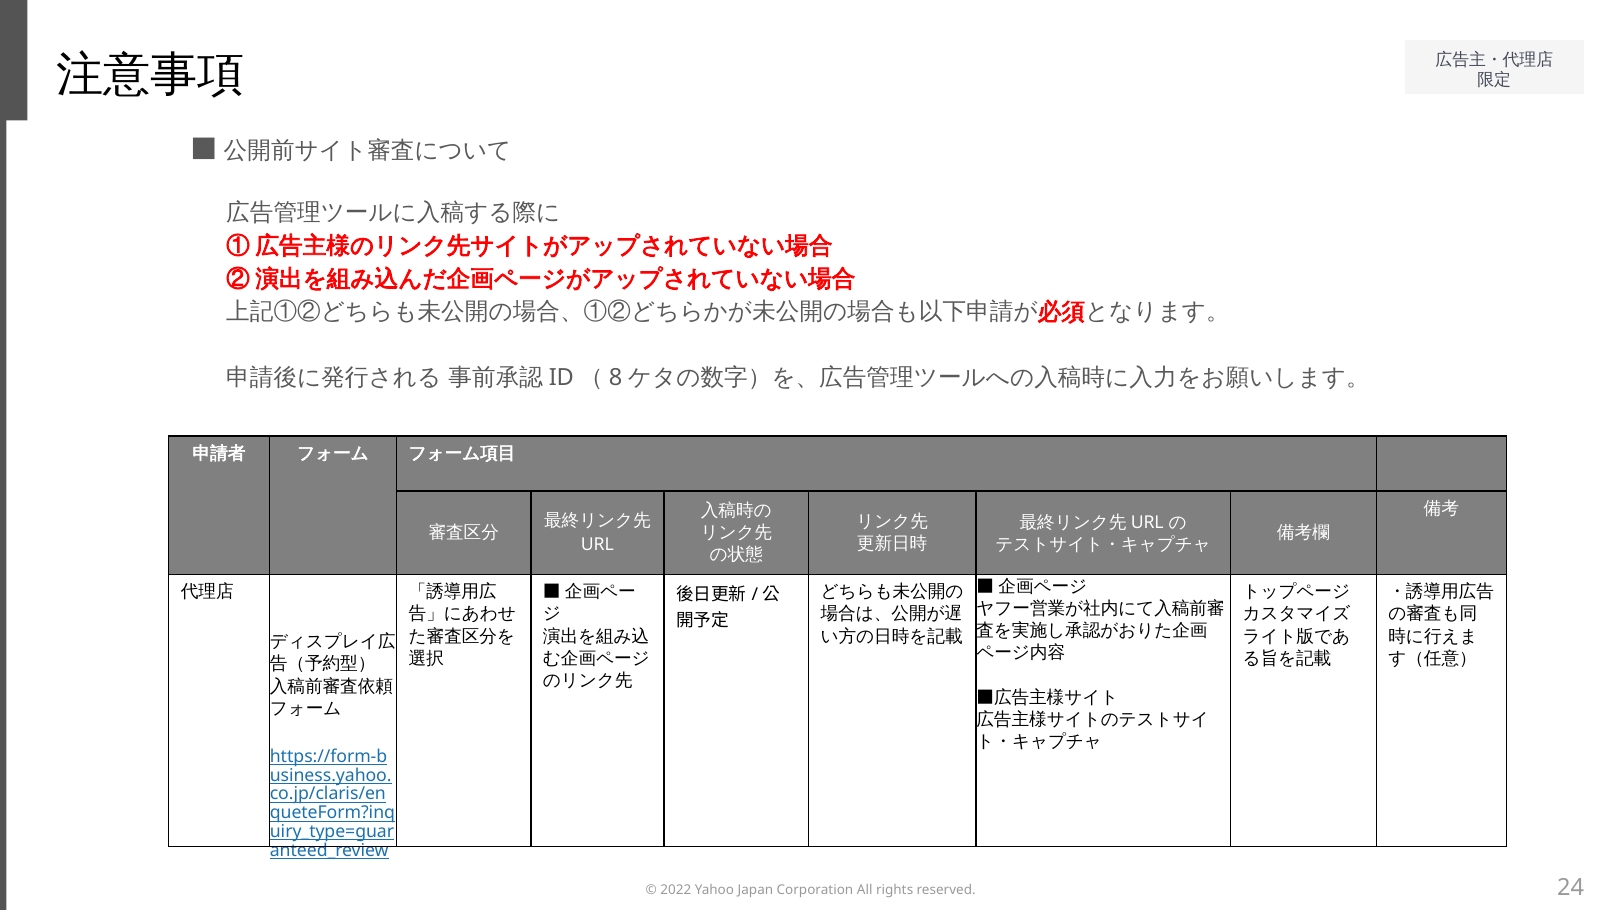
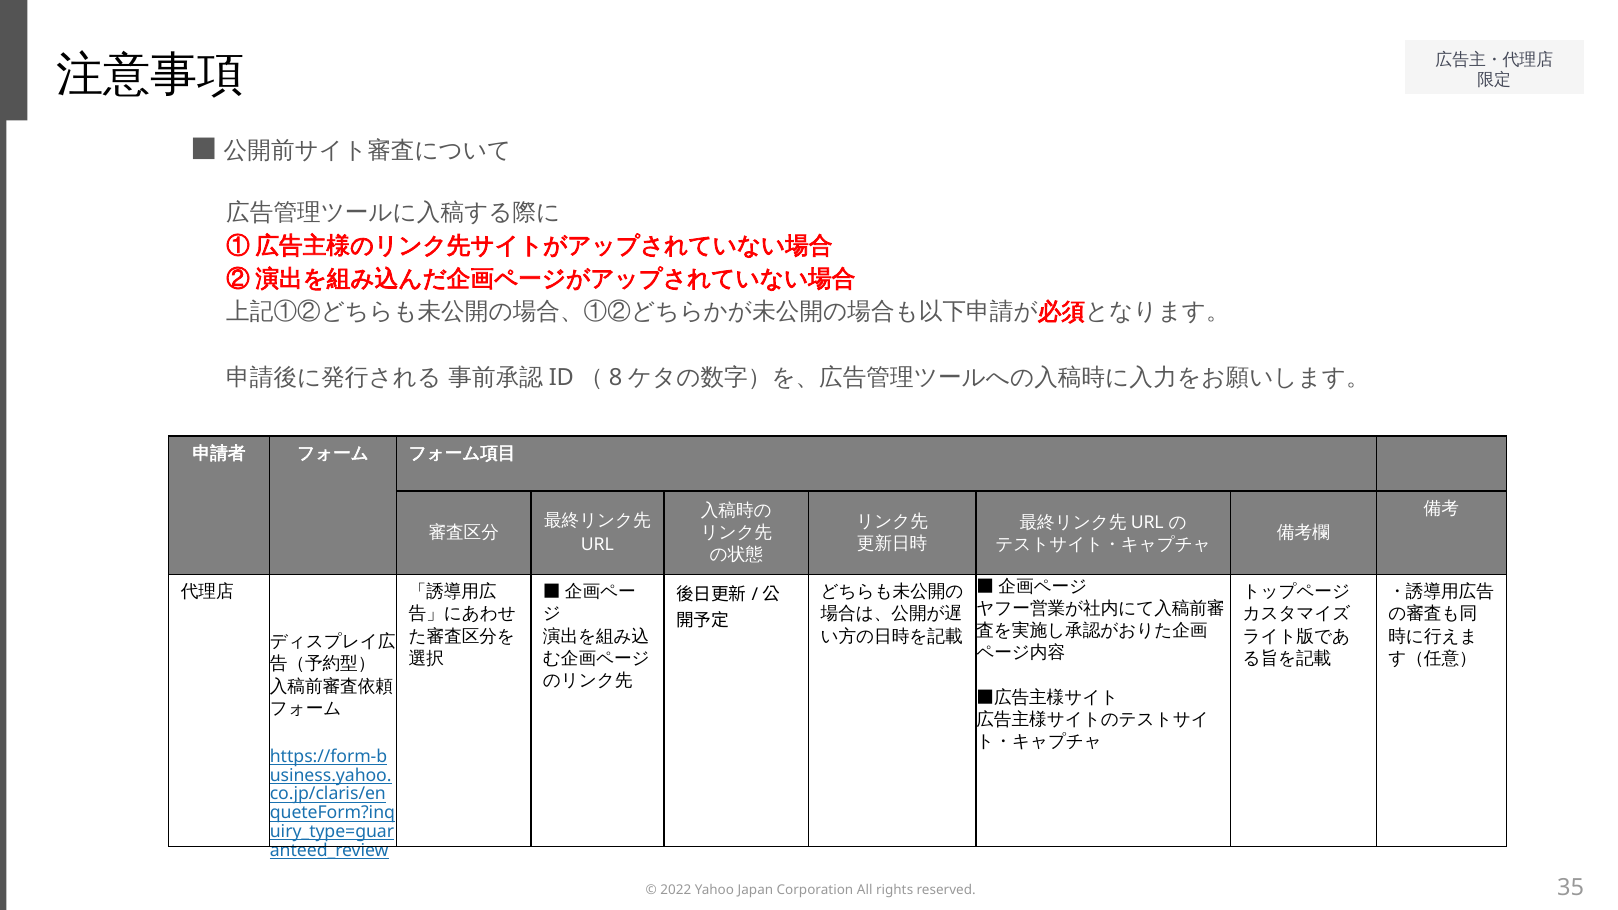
24: 24 -> 35
